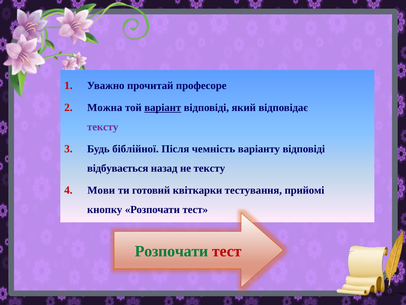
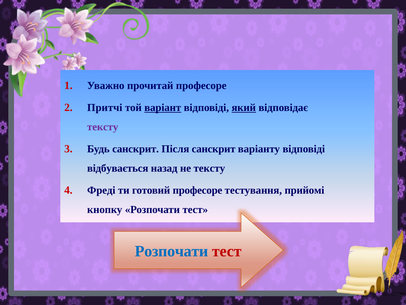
Можна: Можна -> Притчі
який underline: none -> present
Будь біблійної: біблійної -> санскрит
Після чемність: чемність -> санскрит
Мови: Мови -> Фреді
готовий квіткарки: квіткарки -> професоре
Розпочати at (171, 251) colour: green -> blue
